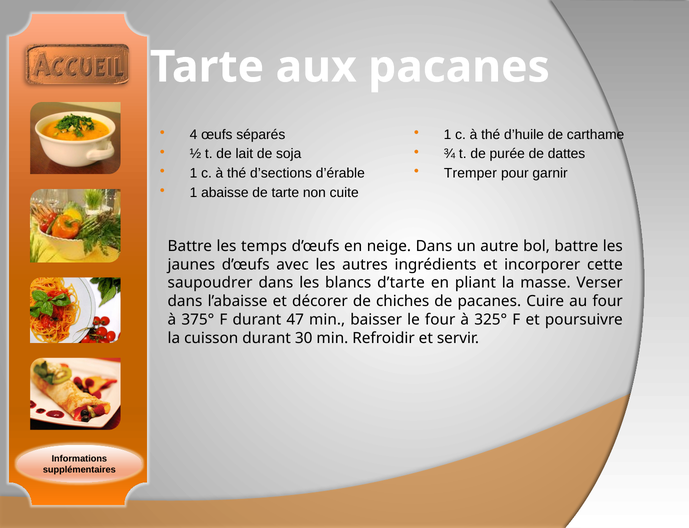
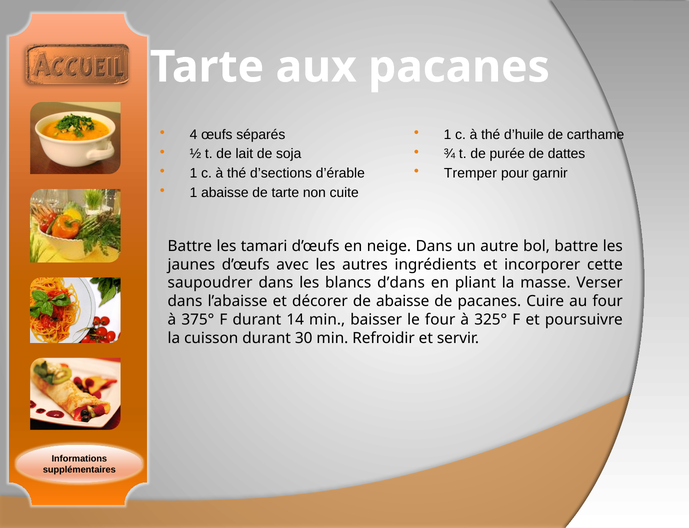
temps: temps -> tamari
d’tarte: d’tarte -> d’dans
de chiches: chiches -> abaisse
47: 47 -> 14
